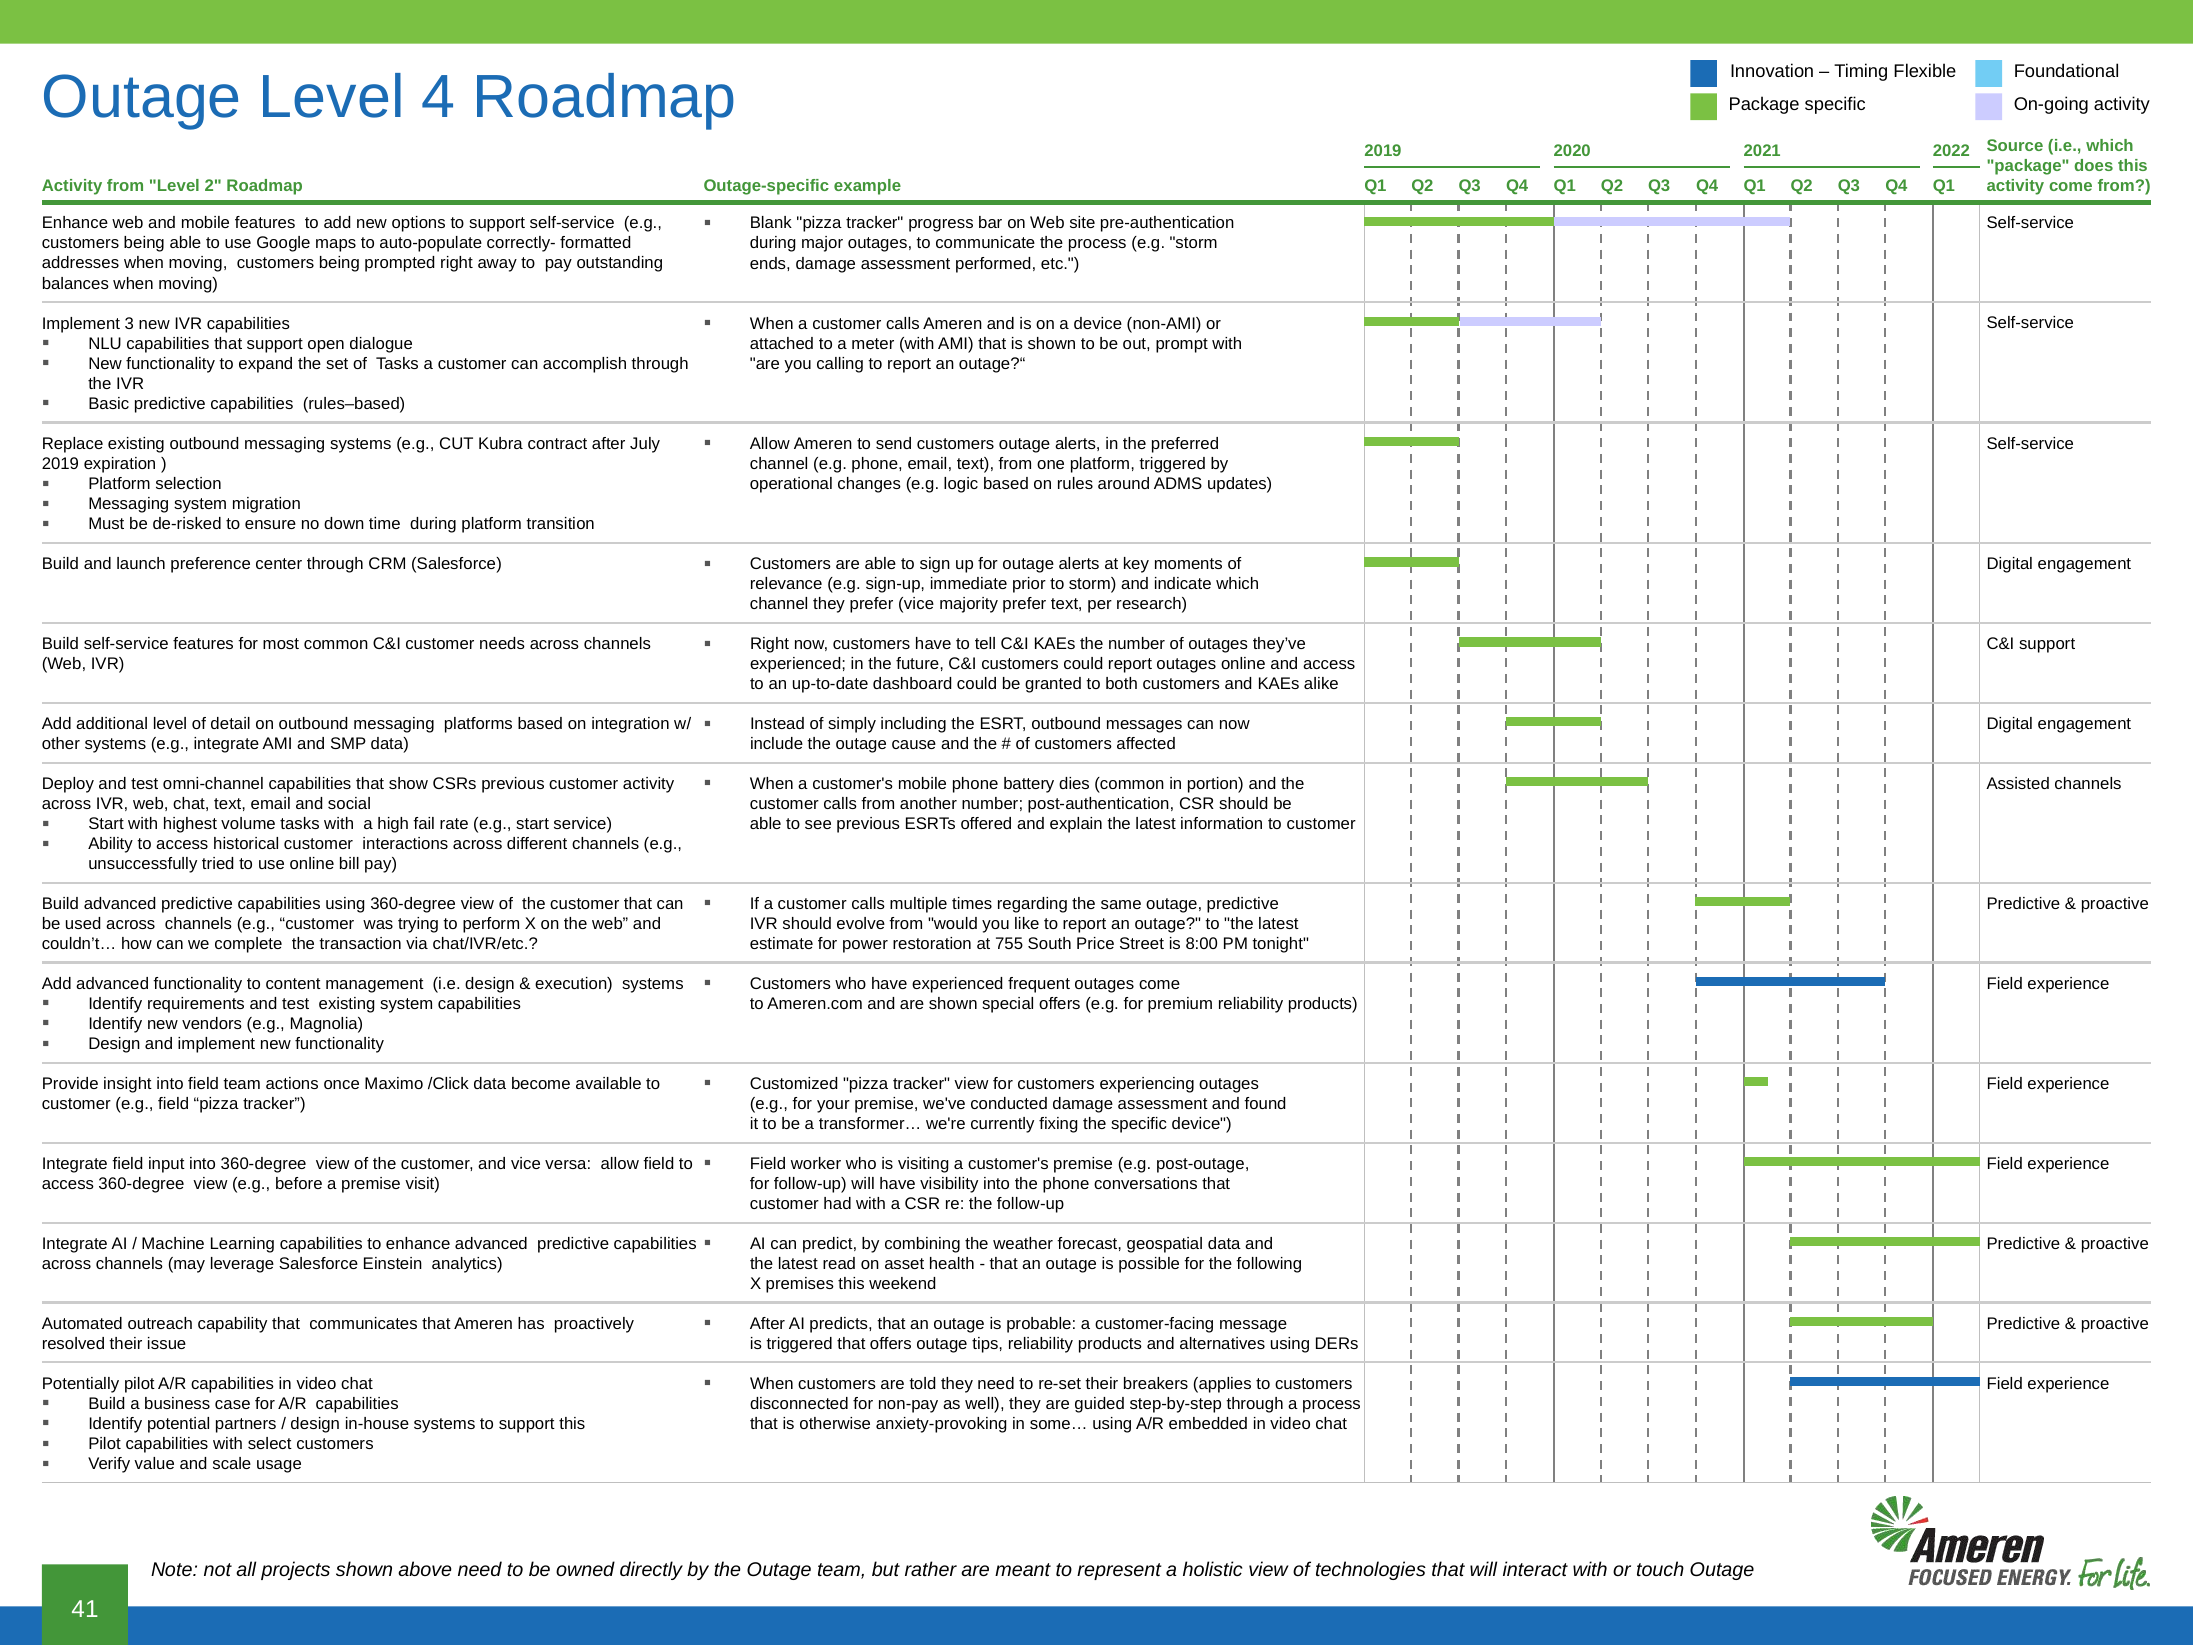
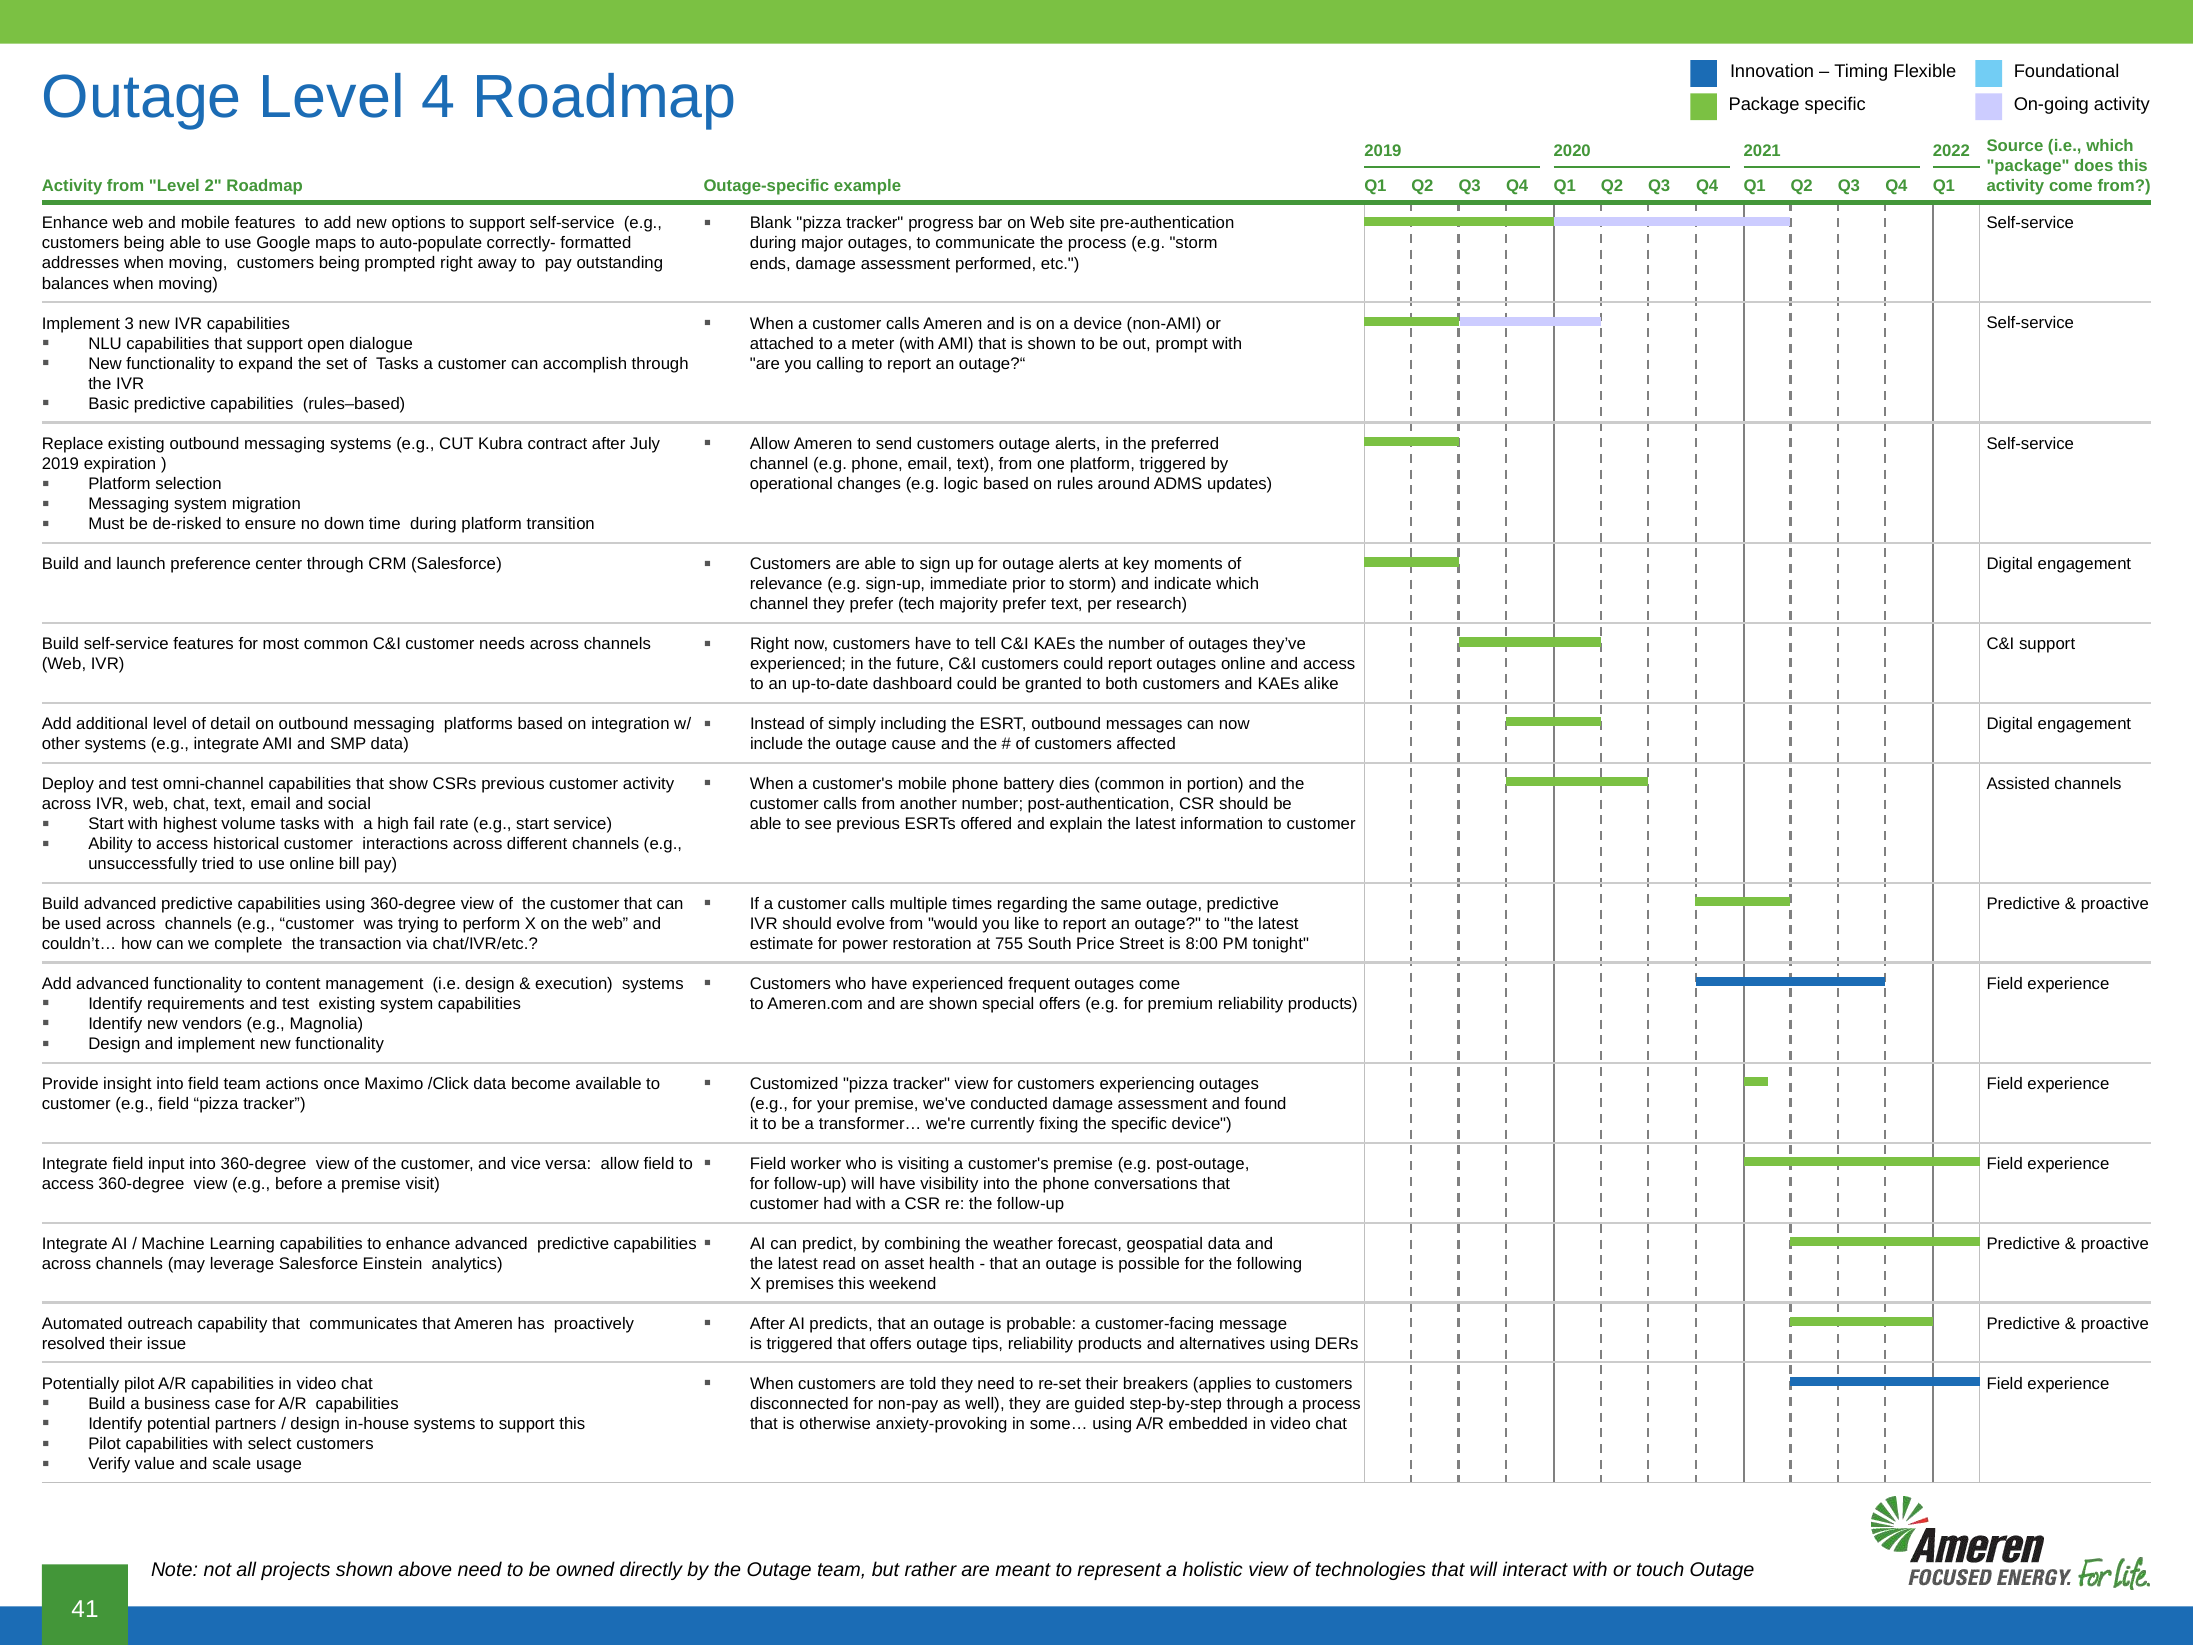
prefer vice: vice -> tech
